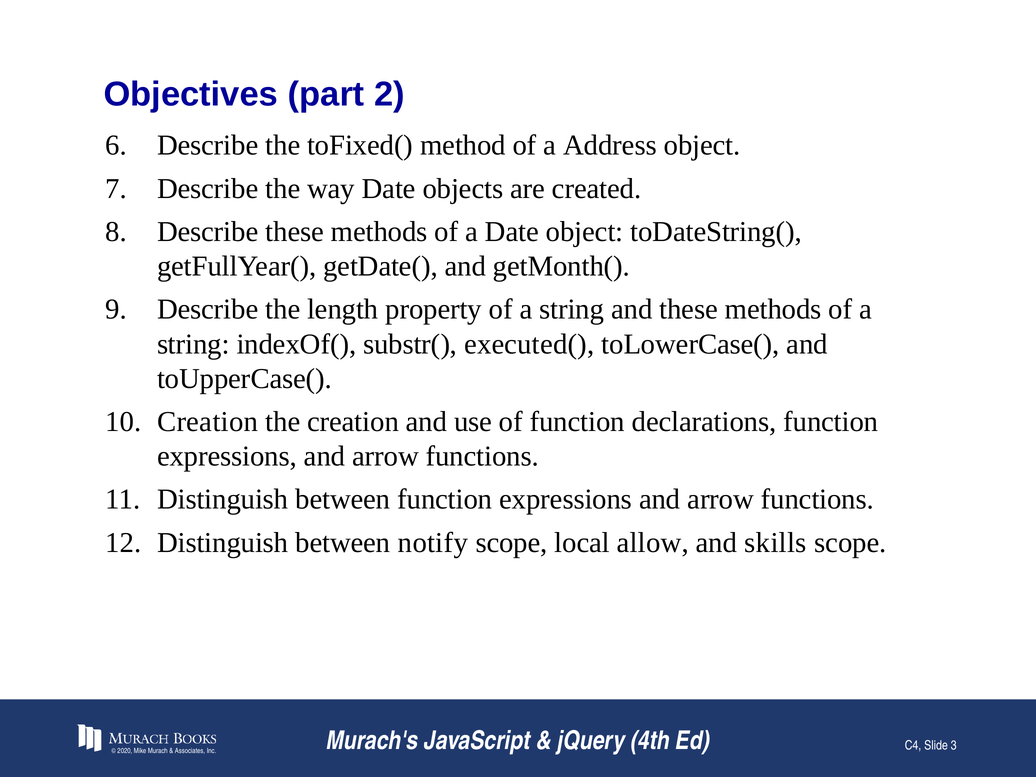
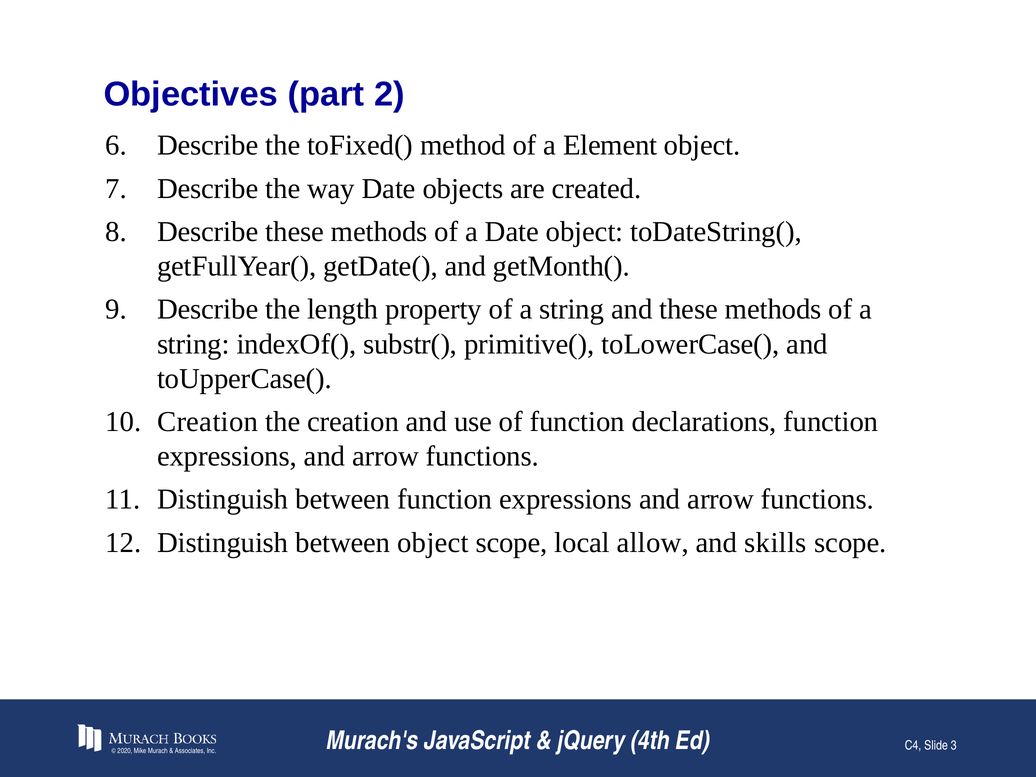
Address: Address -> Element
executed(: executed( -> primitive(
between notify: notify -> object
